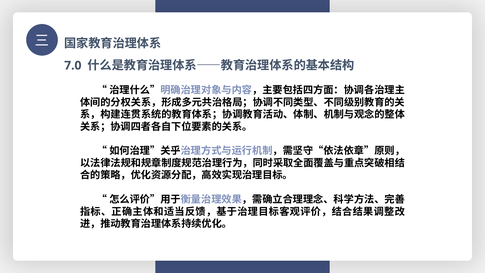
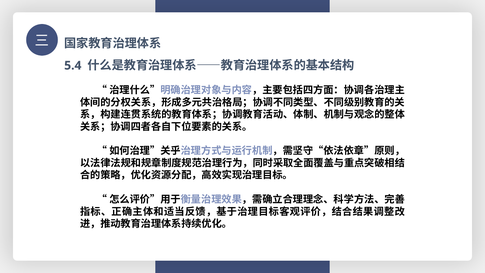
7.0: 7.0 -> 5.4
